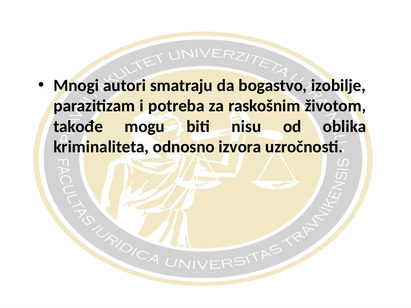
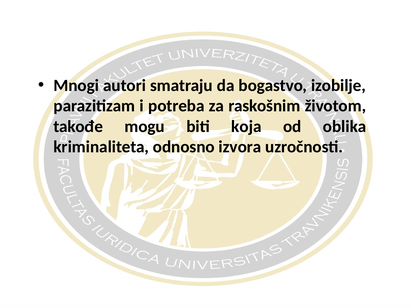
nisu: nisu -> koja
